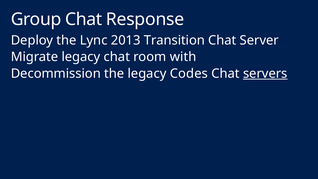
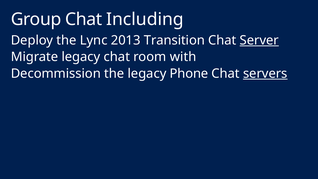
Response: Response -> Including
Server underline: none -> present
Codes: Codes -> Phone
